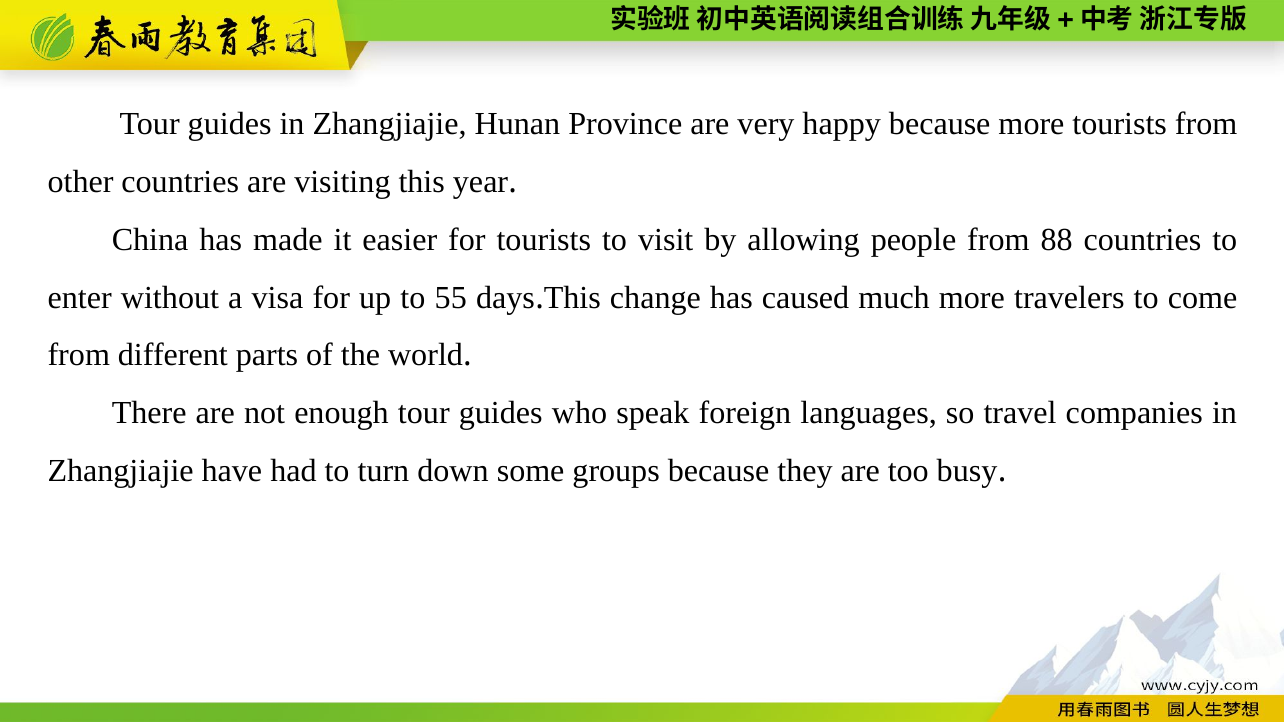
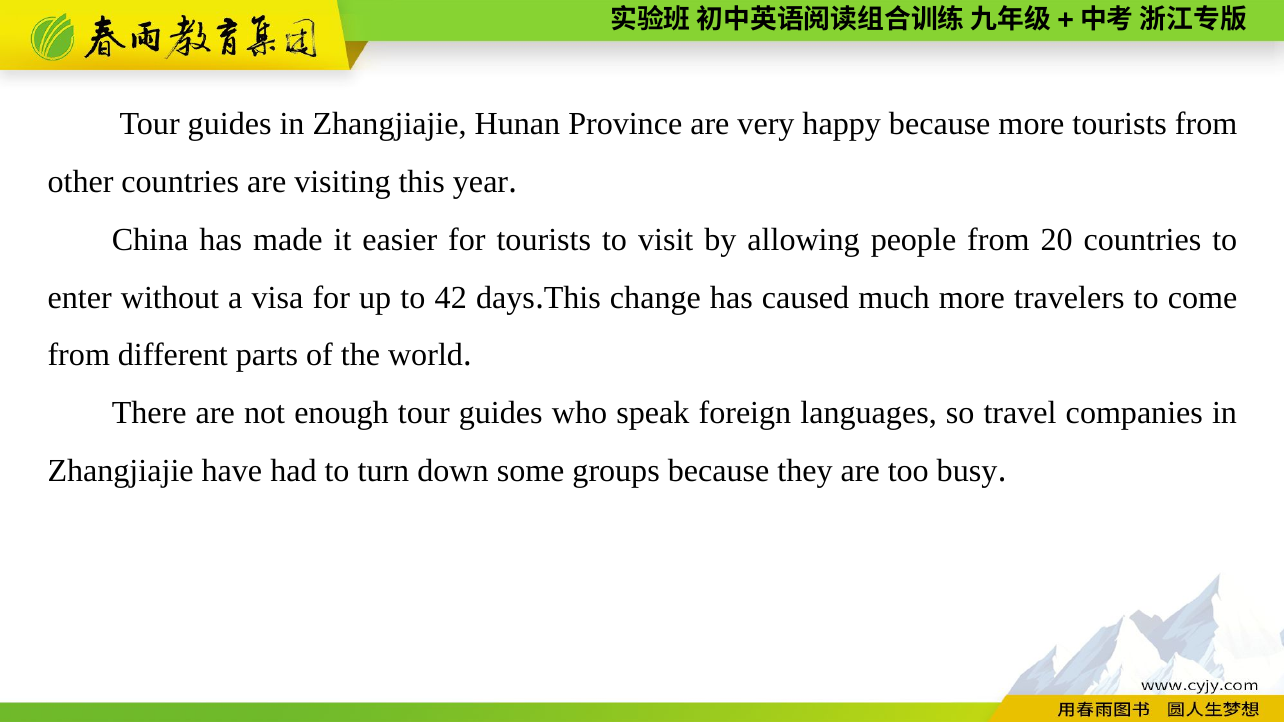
88: 88 -> 20
55: 55 -> 42
